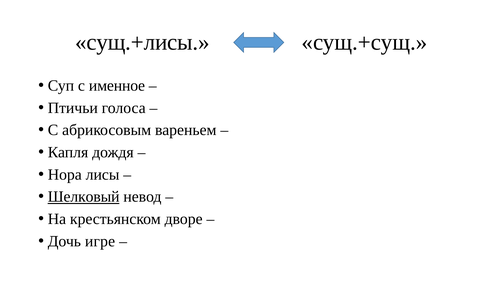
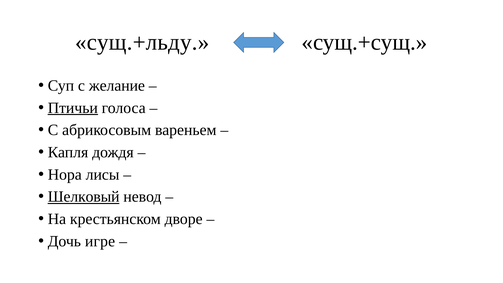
сущ.+лисы: сущ.+лисы -> сущ.+льду
именное: именное -> желание
Птичьи underline: none -> present
